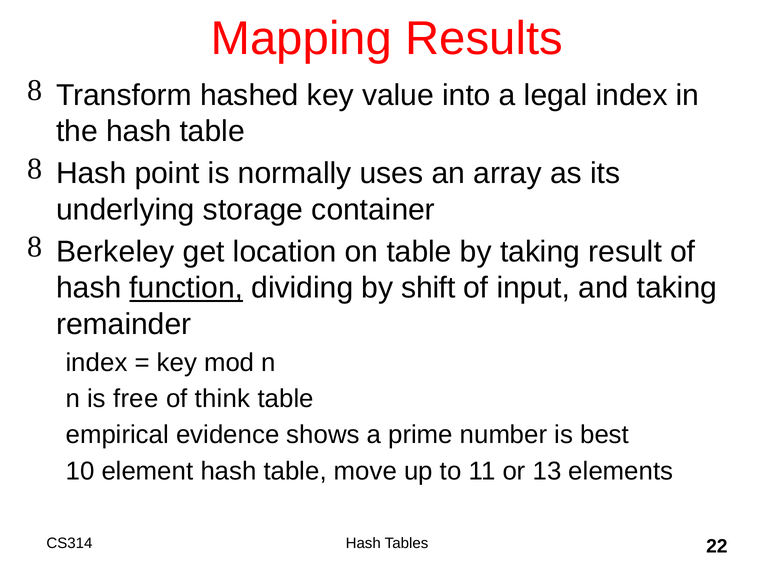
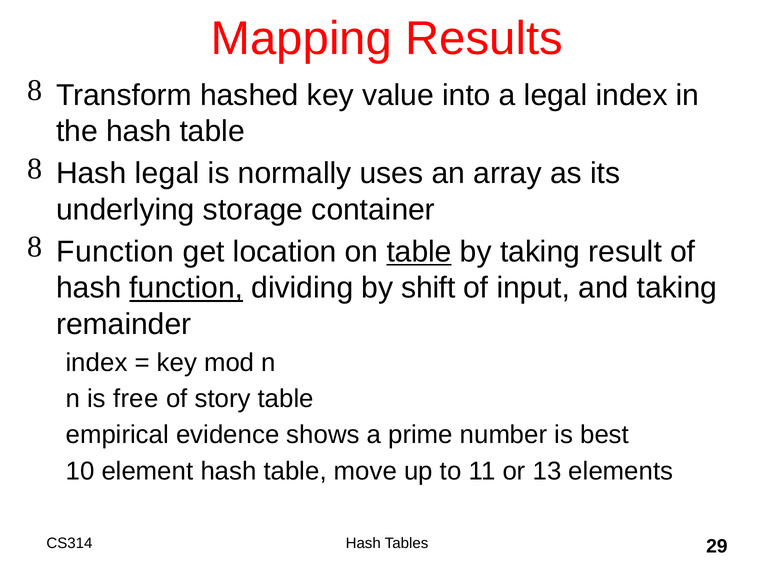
Hash point: point -> legal
Berkeley at (115, 252): Berkeley -> Function
table at (419, 252) underline: none -> present
think: think -> story
22: 22 -> 29
